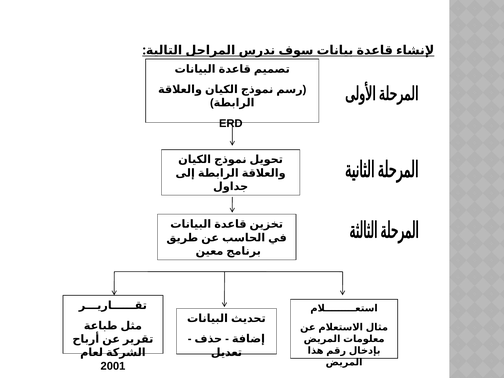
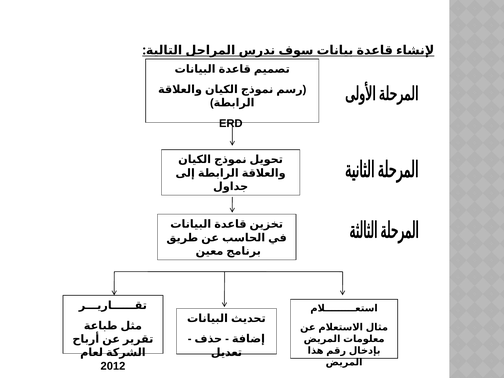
2001: 2001 -> 2012
